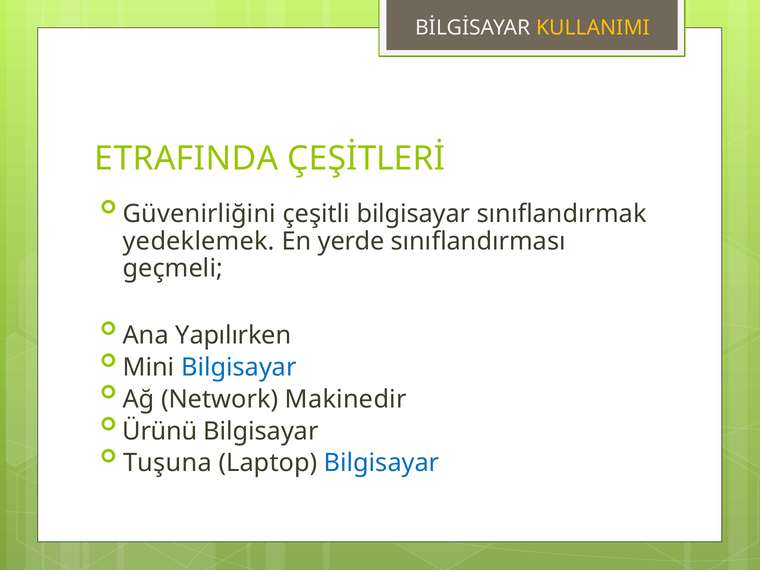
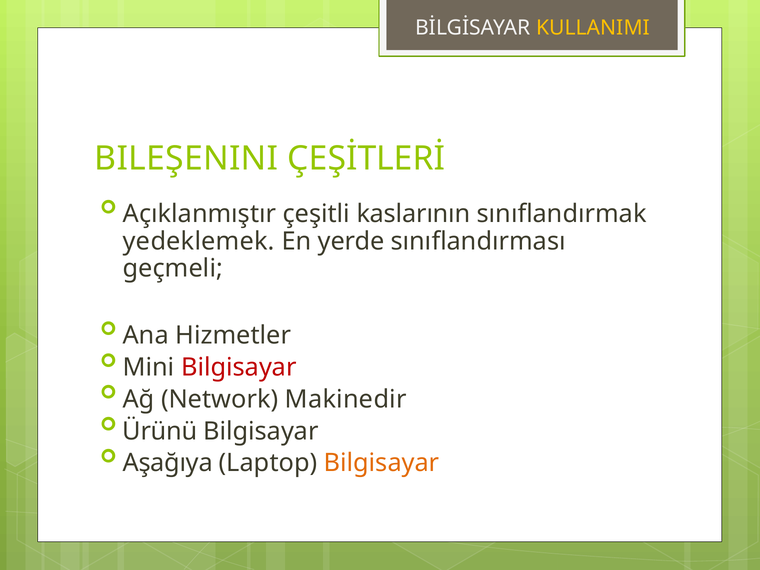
ETRAFINDA: ETRAFINDA -> BILEŞENINI
Güvenirliğini: Güvenirliğini -> Açıklanmıştır
çeşitli bilgisayar: bilgisayar -> kaslarının
Yapılırken: Yapılırken -> Hizmetler
Bilgisayar at (239, 367) colour: blue -> red
Tuşuna: Tuşuna -> Aşağıya
Bilgisayar at (382, 463) colour: blue -> orange
